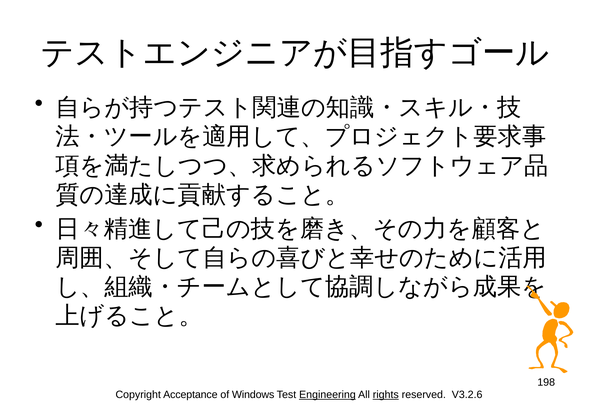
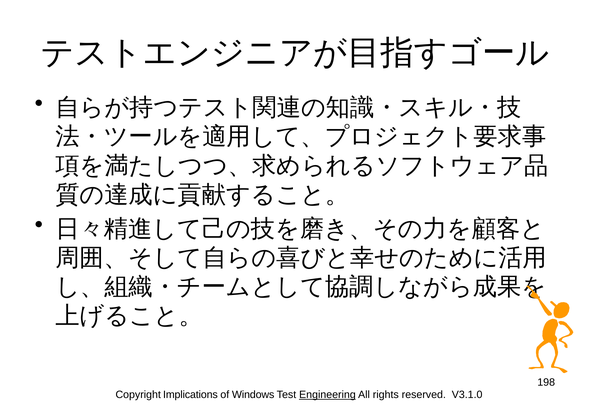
Acceptance: Acceptance -> Implications
rights underline: present -> none
V3.2.6: V3.2.6 -> V3.1.0
